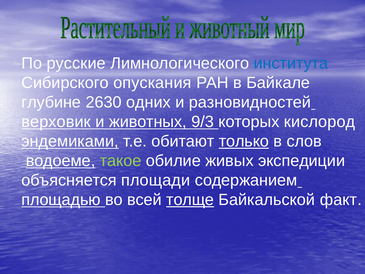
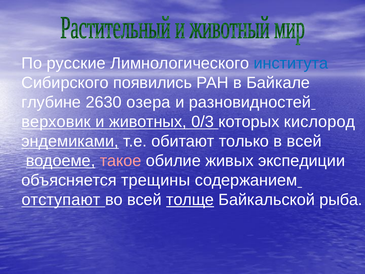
опускания: опускания -> появились
одних: одних -> озера
9/3: 9/3 -> 0/3
только underline: present -> none
в слов: слов -> всей
такое colour: light green -> pink
площади: площади -> трещины
площадью: площадью -> отступают
факт: факт -> рыба
